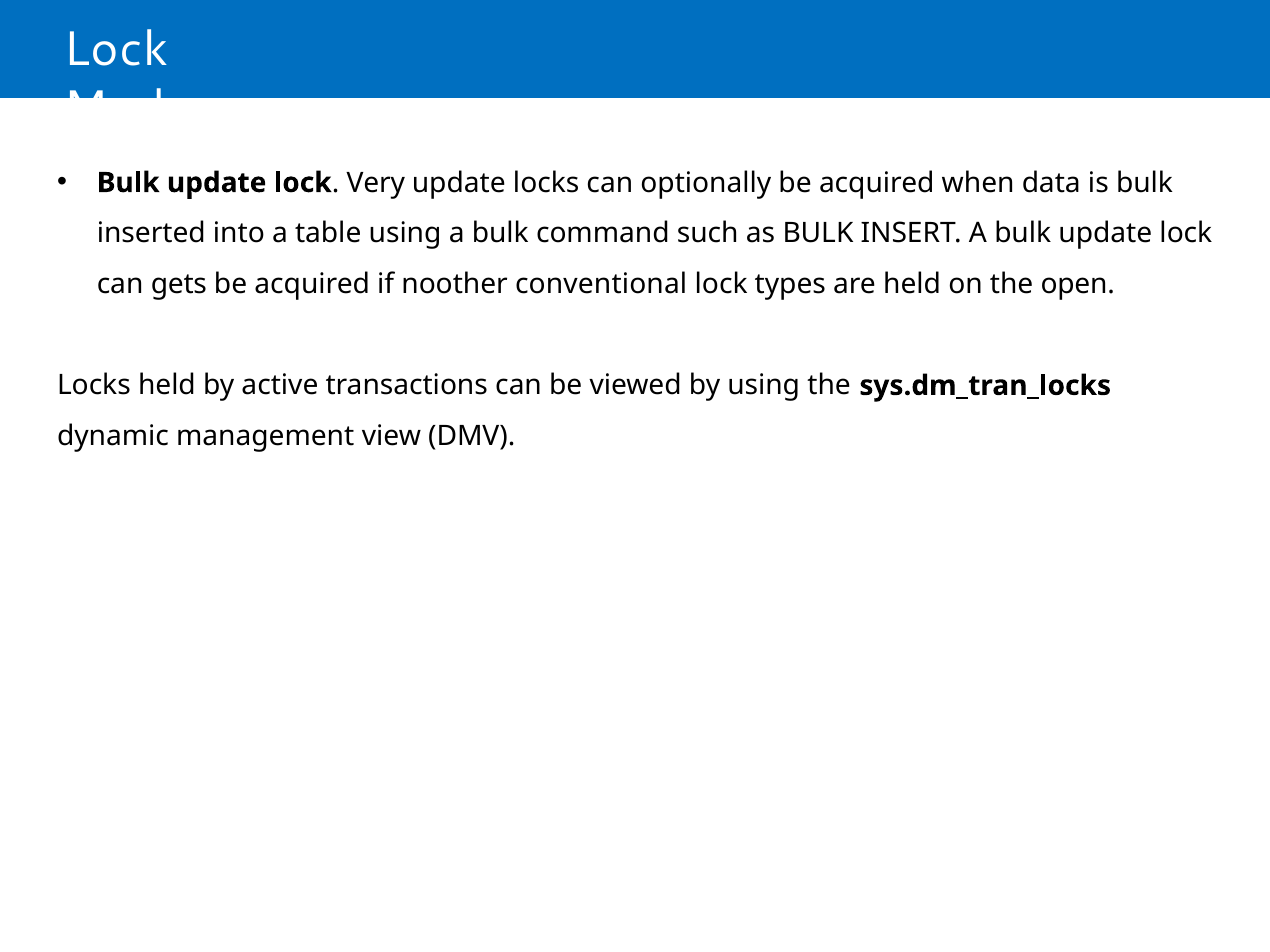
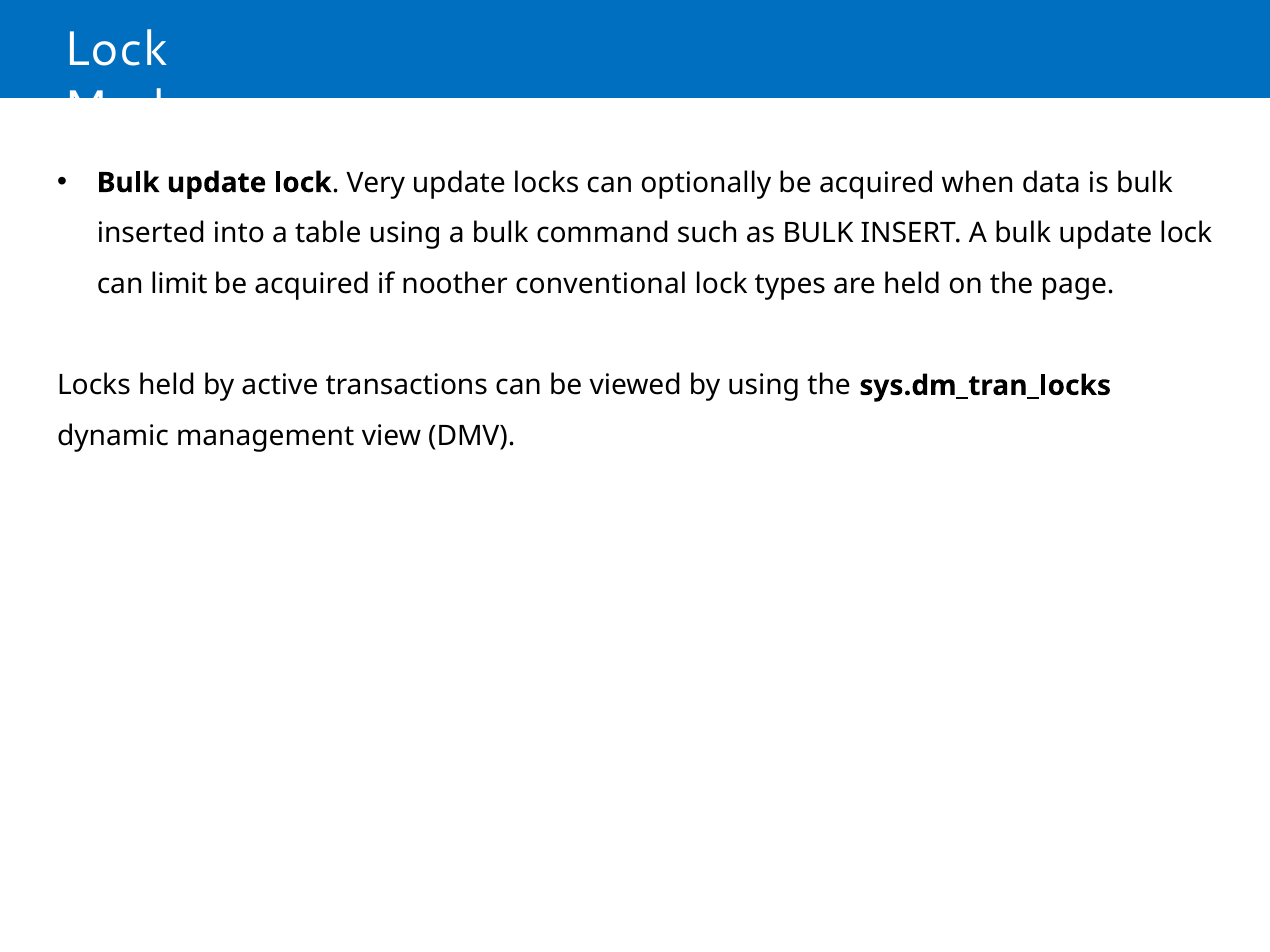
gets: gets -> limit
open: open -> page
